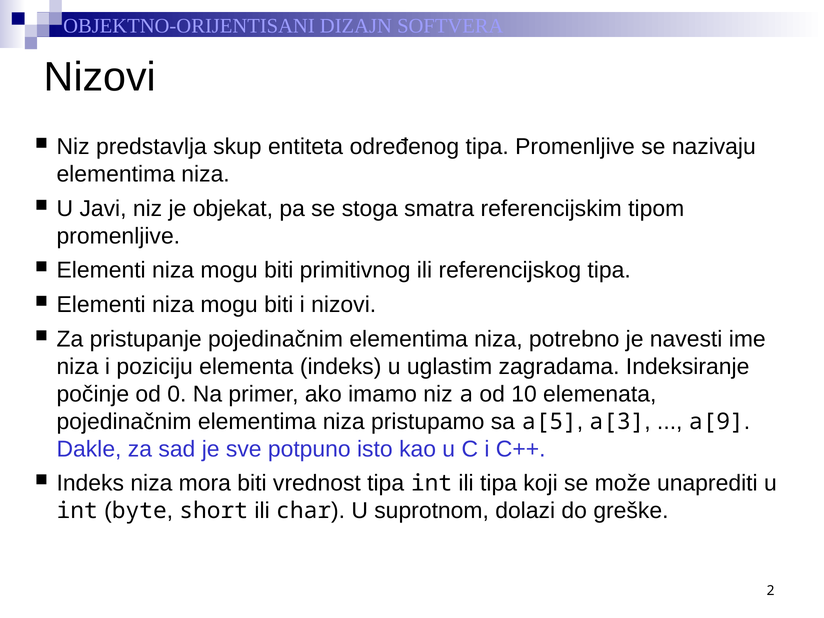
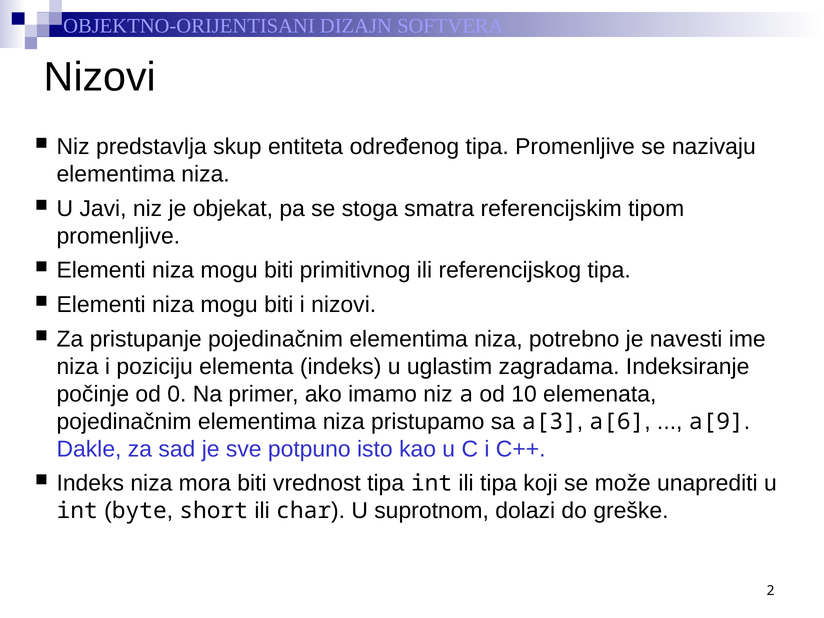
a[5: a[5 -> a[3
a[3: a[3 -> a[6
